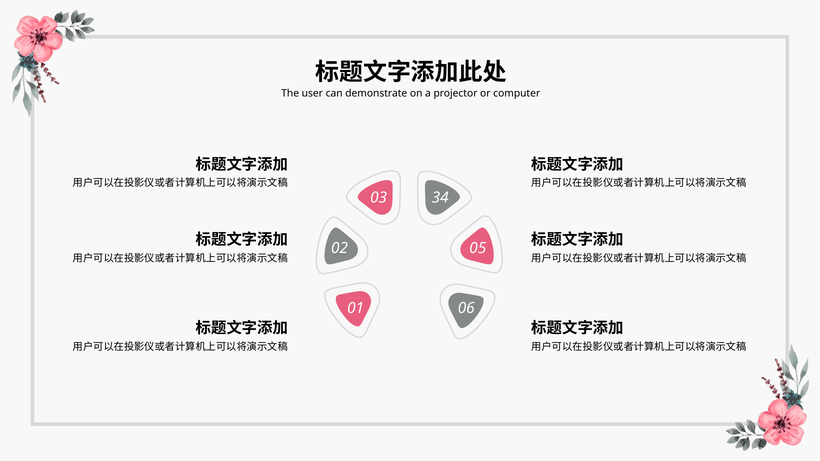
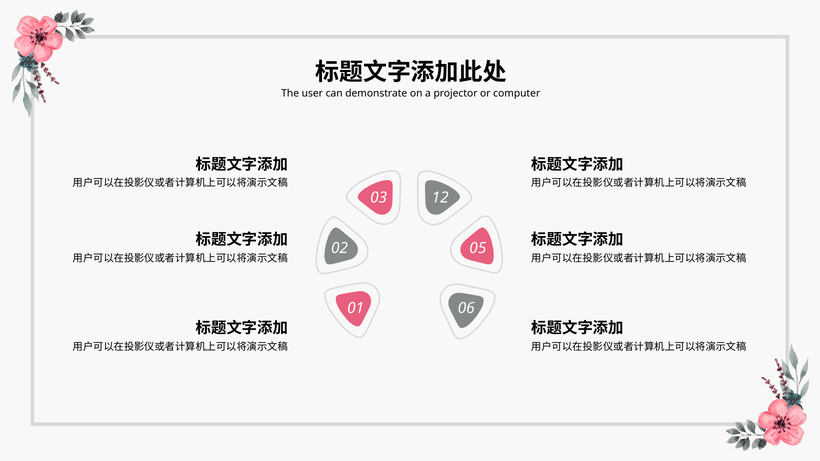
34: 34 -> 12
